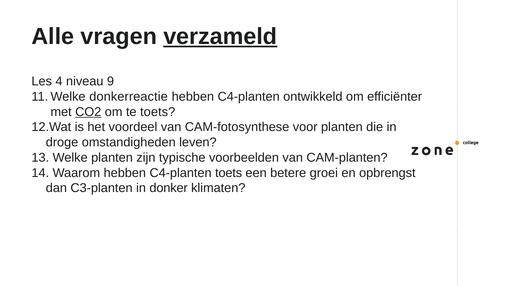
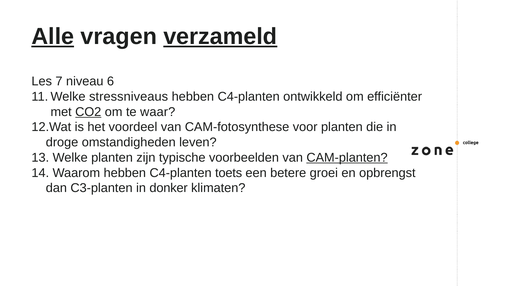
Alle underline: none -> present
4: 4 -> 7
9: 9 -> 6
donkerreactie: donkerreactie -> stressniveaus
te toets: toets -> waar
CAM-planten underline: none -> present
